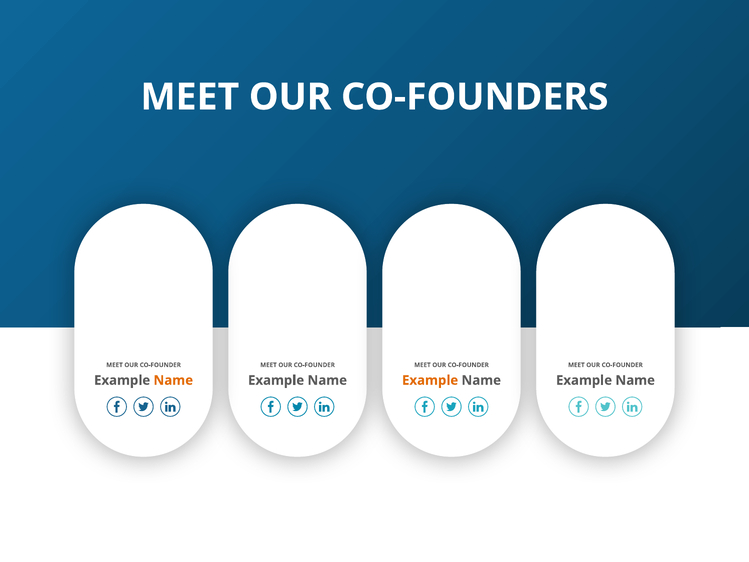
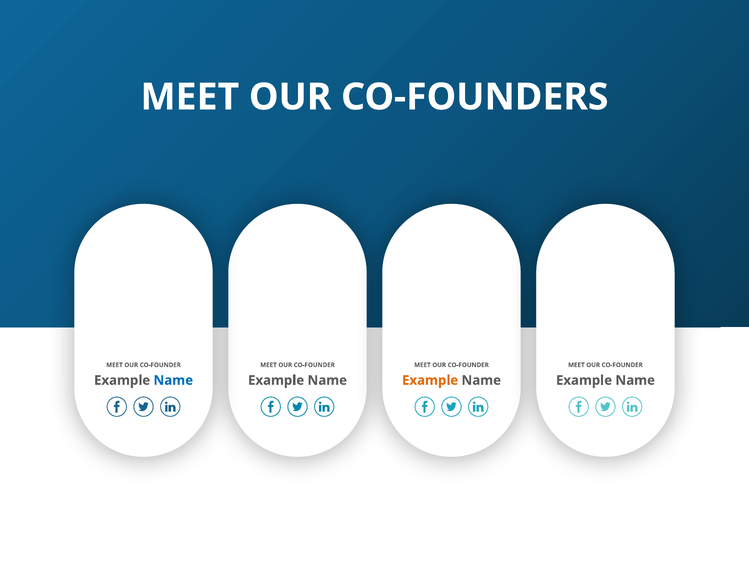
Name at (173, 380) colour: orange -> blue
